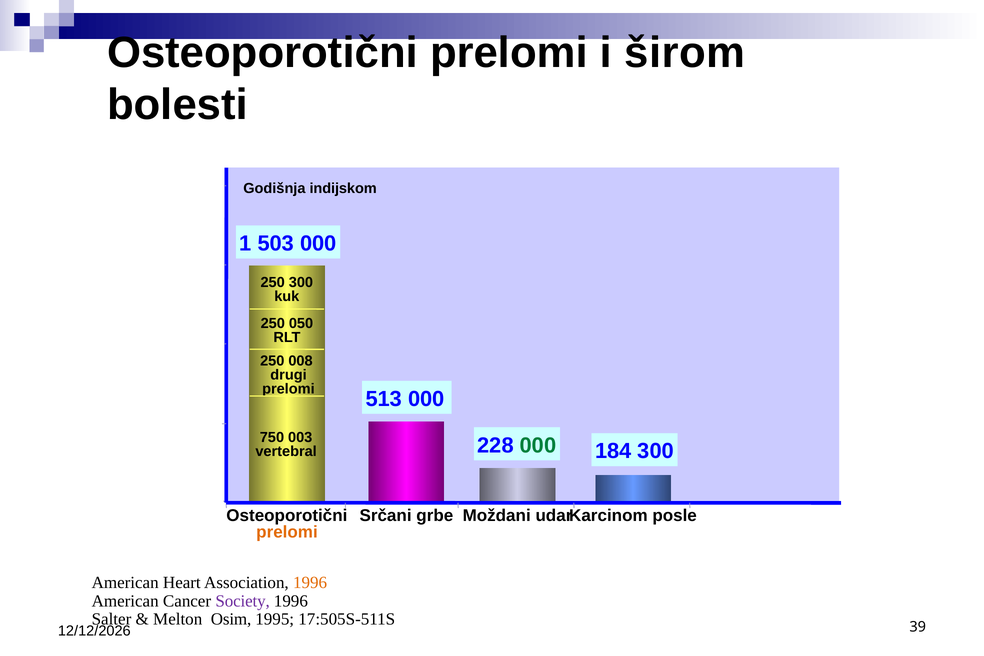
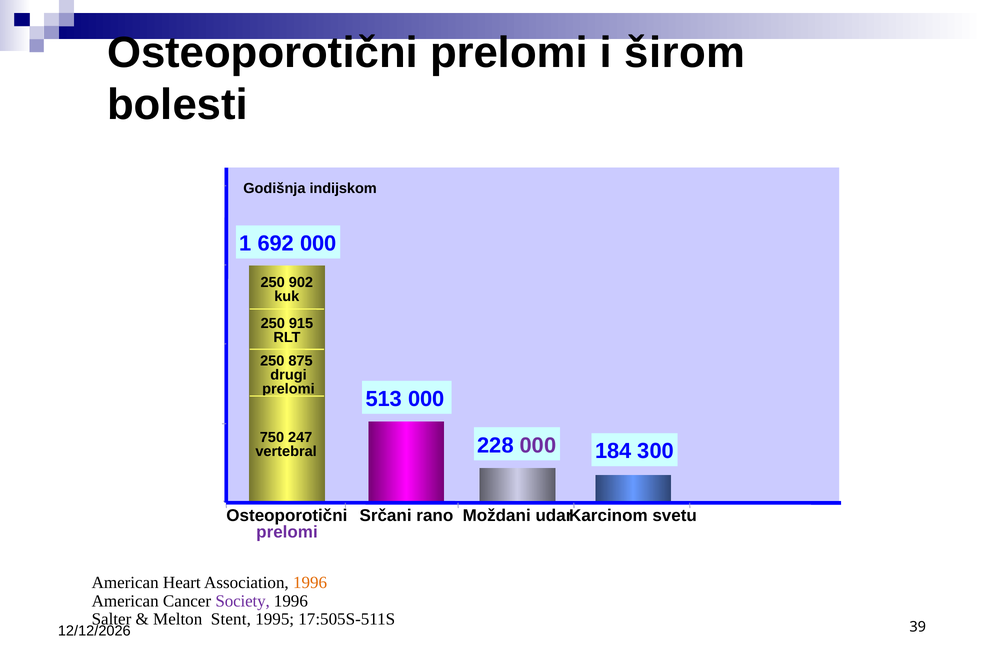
503: 503 -> 692
250 300: 300 -> 902
050: 050 -> 915
008: 008 -> 875
003: 003 -> 247
000 at (538, 445) colour: green -> purple
grbe: grbe -> rano
posle: posle -> svetu
prelomi at (287, 532) colour: orange -> purple
Osim: Osim -> Stent
